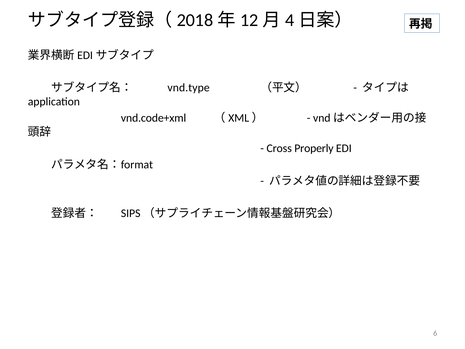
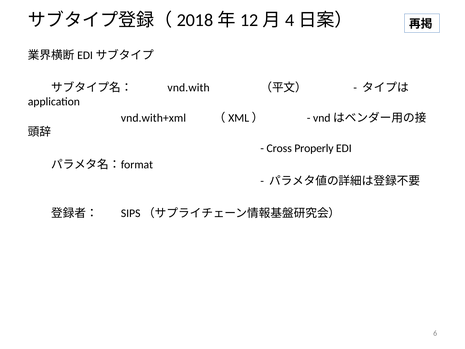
vnd.type: vnd.type -> vnd.with
vnd.code+xml: vnd.code+xml -> vnd.with+xml
